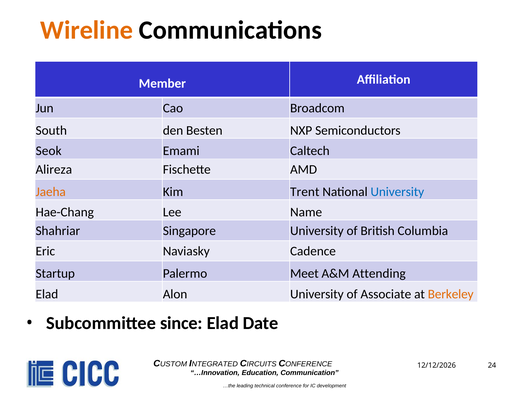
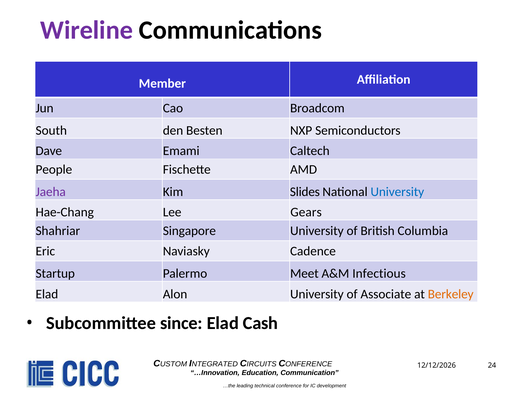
Wireline colour: orange -> purple
Seok: Seok -> Dave
Alireza: Alireza -> People
Jaeha colour: orange -> purple
Trent: Trent -> Slides
Name: Name -> Gears
Attending: Attending -> Infectious
Date: Date -> Cash
